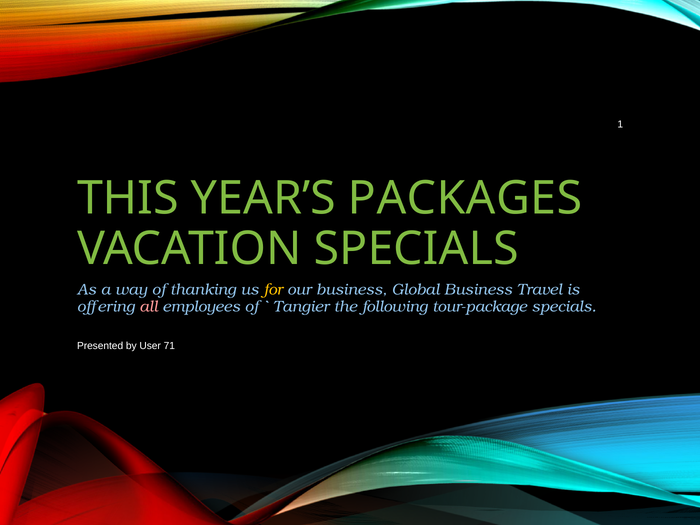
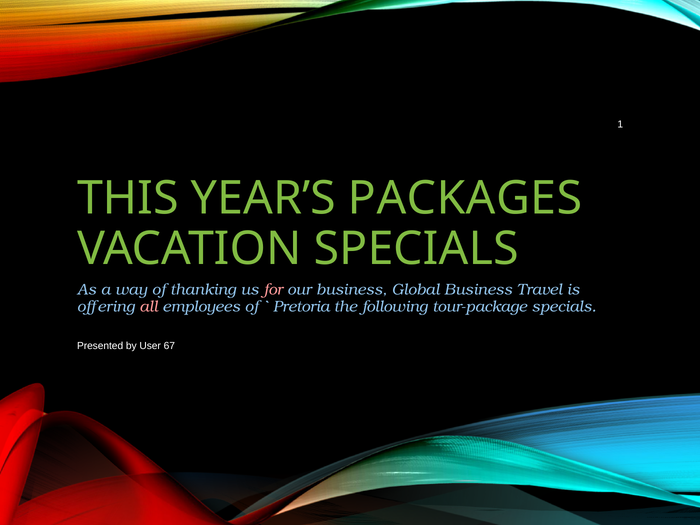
for colour: yellow -> pink
Tangier: Tangier -> Pretoria
71: 71 -> 67
